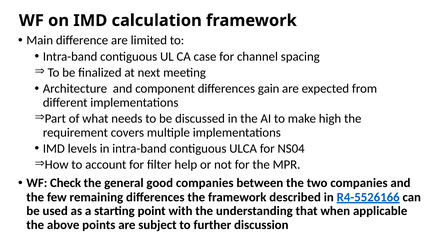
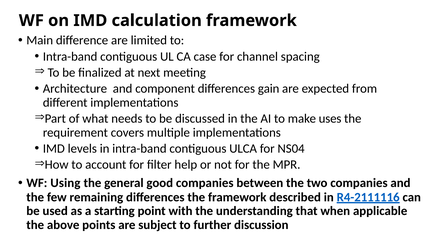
high: high -> uses
Check: Check -> Using
R4-5526166: R4-5526166 -> R4-2111116
